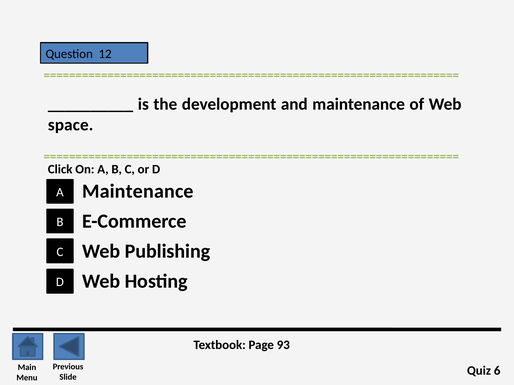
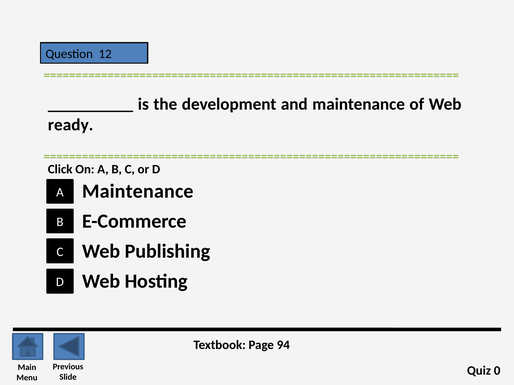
space: space -> ready
93: 93 -> 94
6: 6 -> 0
